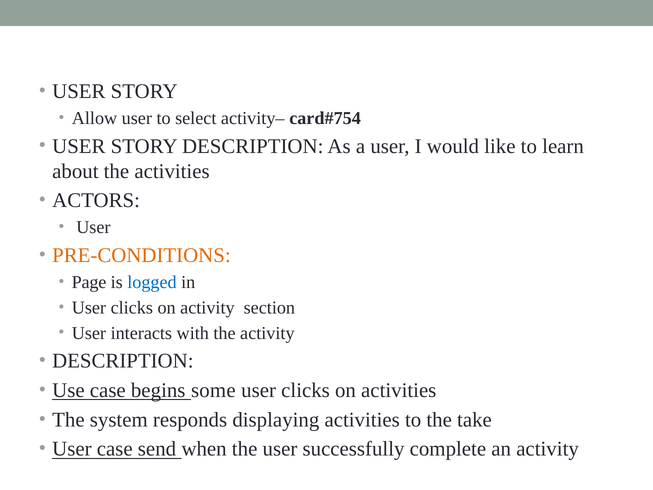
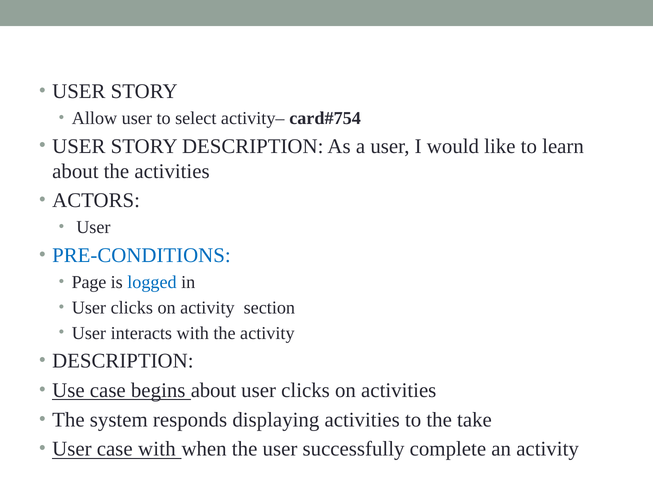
PRE-CONDITIONS colour: orange -> blue
begins some: some -> about
case send: send -> with
